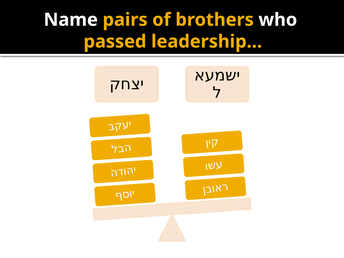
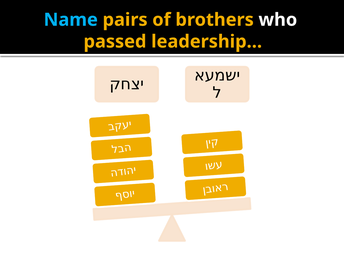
Name colour: white -> light blue
